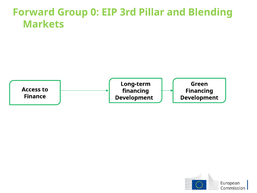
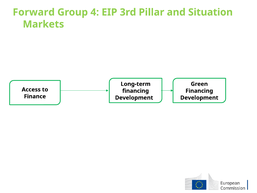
0: 0 -> 4
Blending: Blending -> Situation
